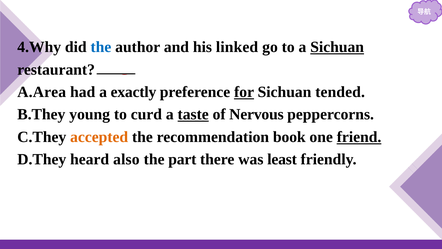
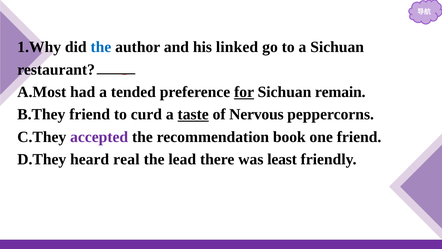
4.Why: 4.Why -> 1.Why
Sichuan at (337, 47) underline: present -> none
A.Area: A.Area -> A.Most
exactly: exactly -> tended
tended: tended -> remain
B.They young: young -> friend
accepted colour: orange -> purple
friend at (359, 137) underline: present -> none
also: also -> real
part: part -> lead
